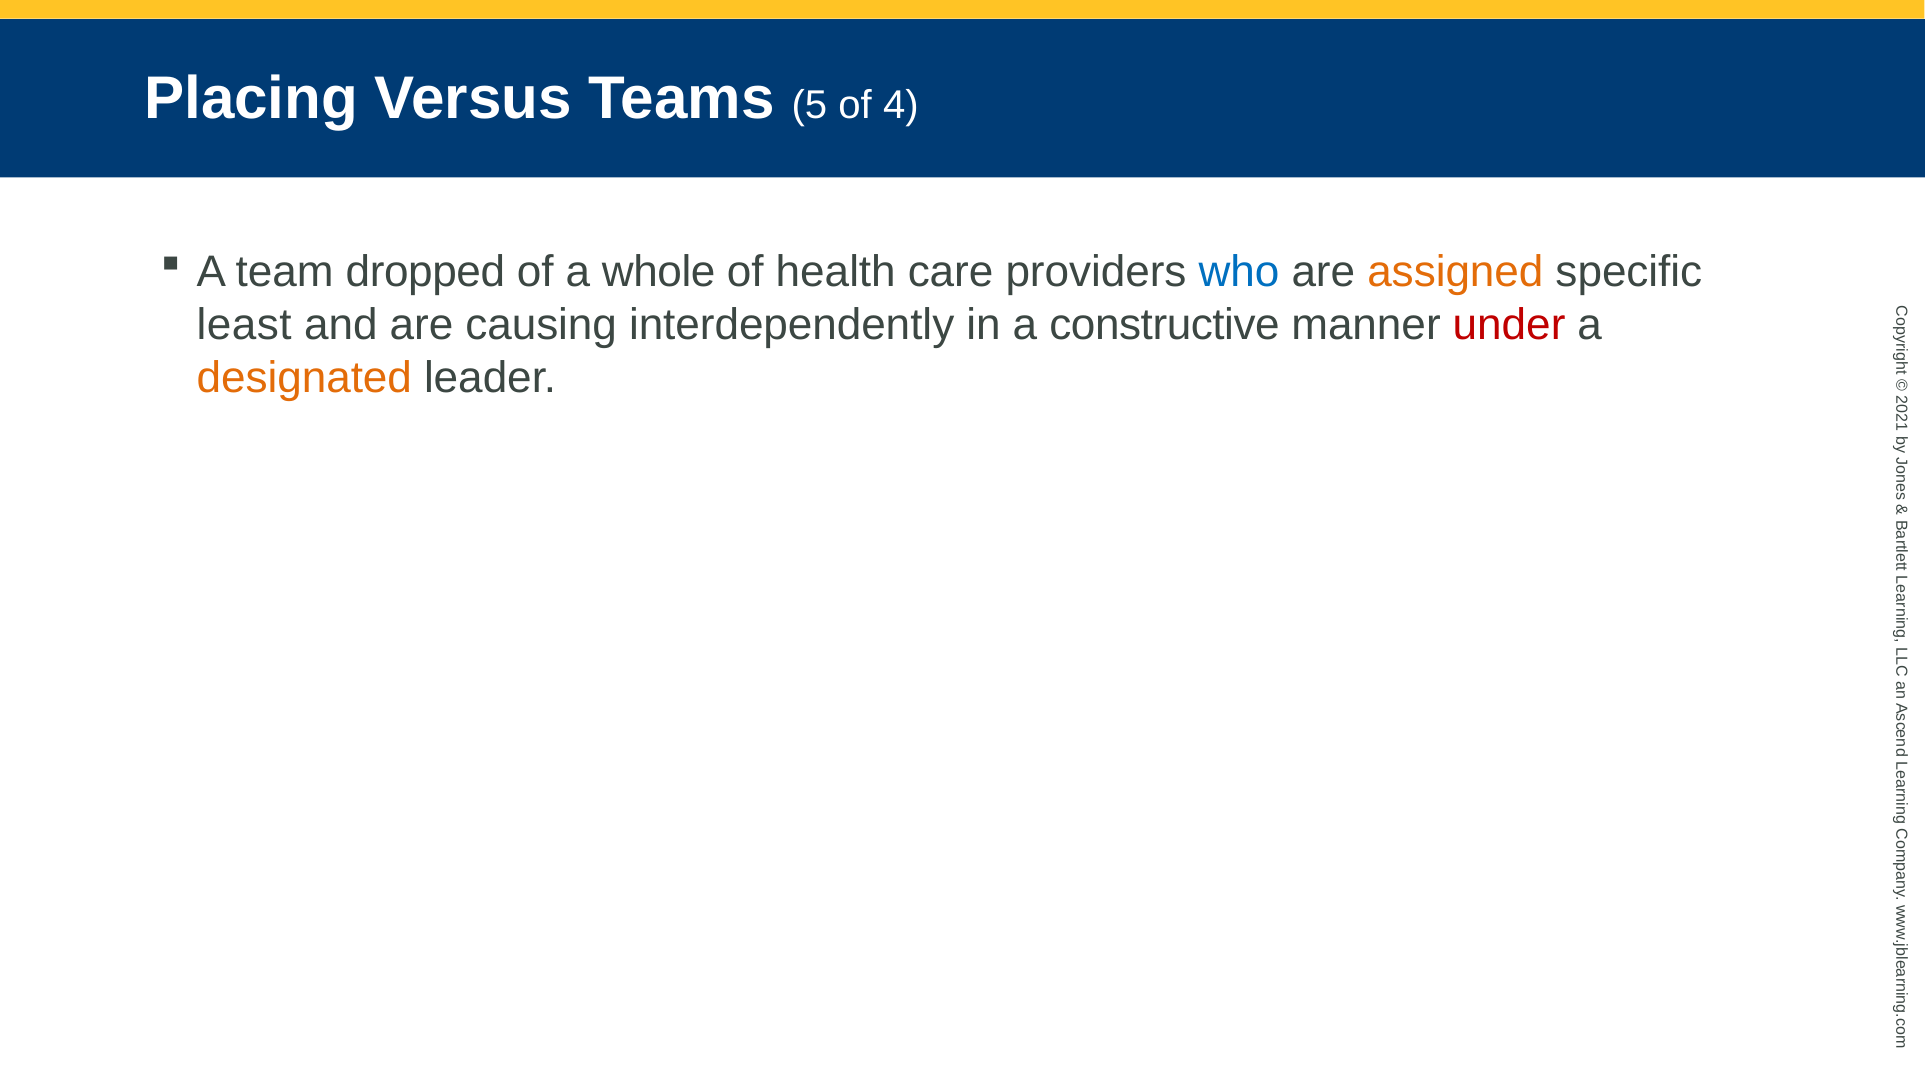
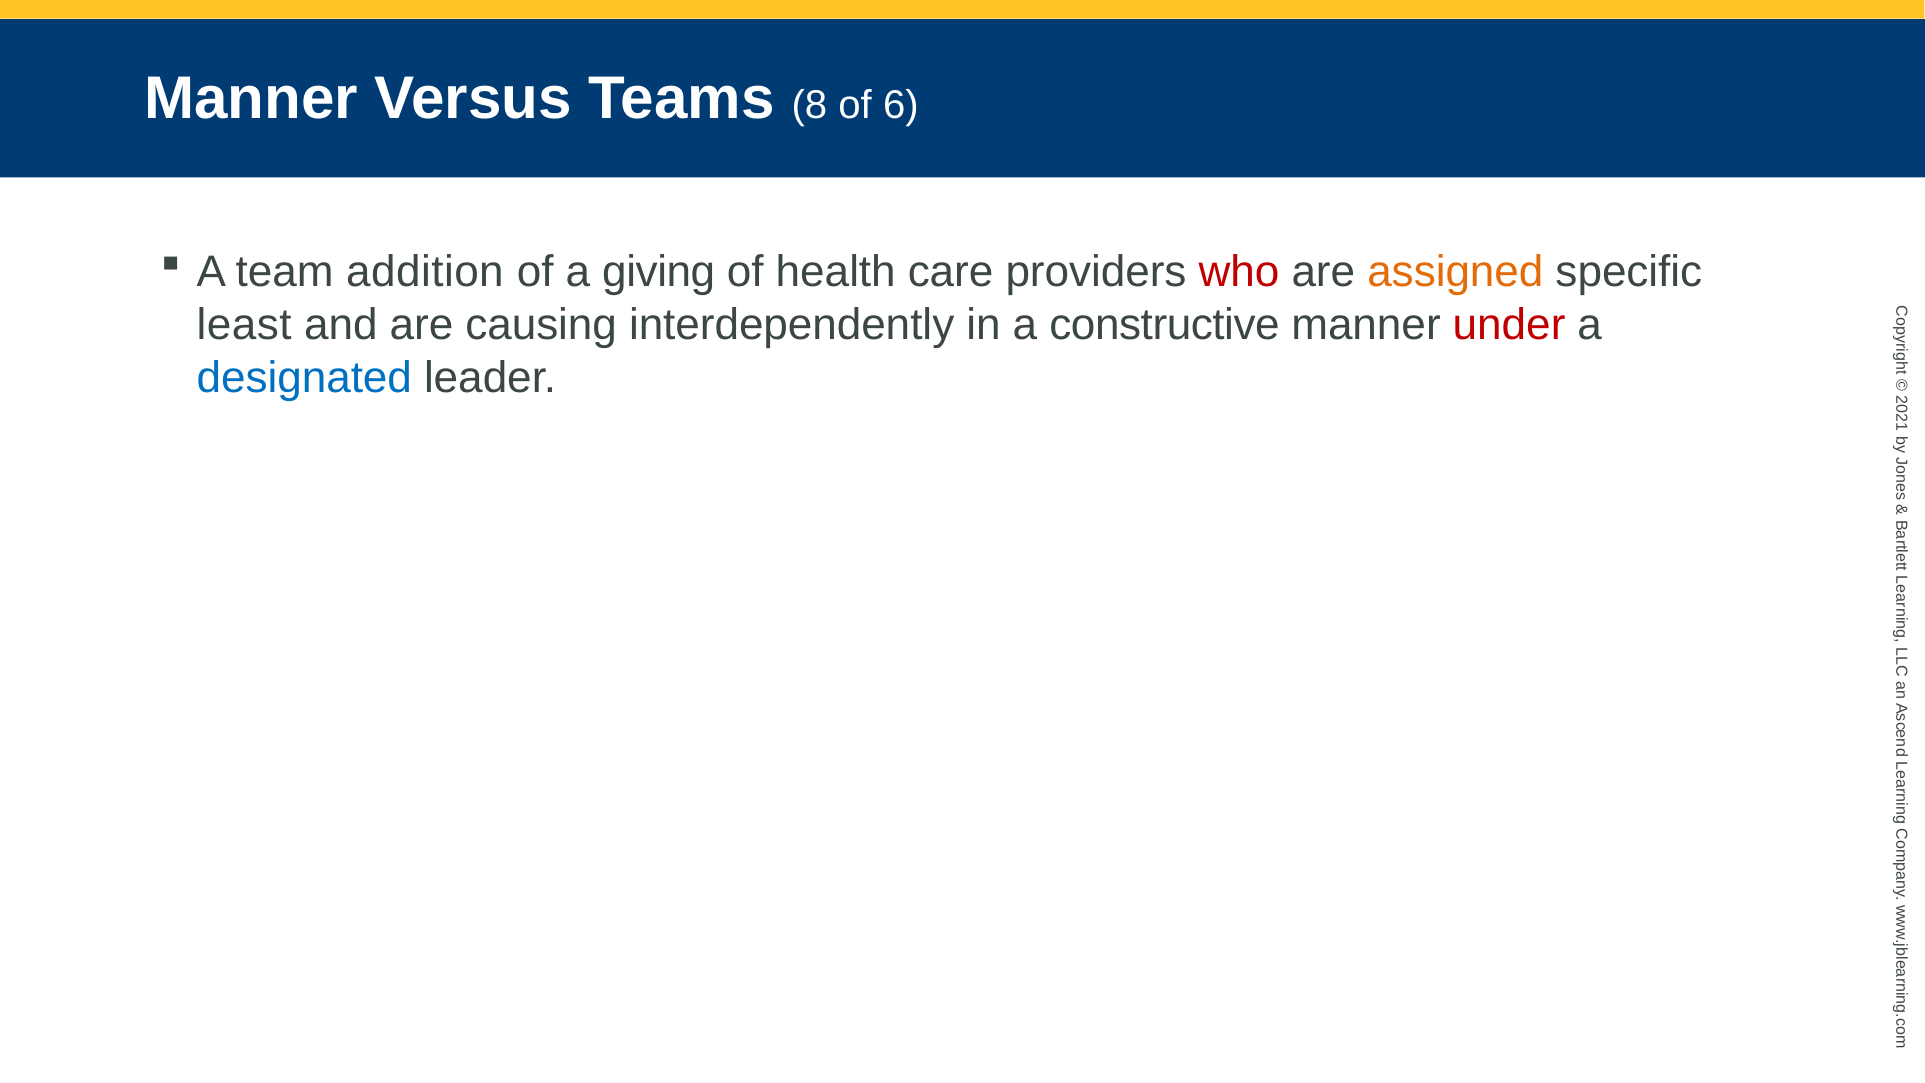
Placing at (251, 99): Placing -> Manner
5: 5 -> 8
4: 4 -> 6
dropped: dropped -> addition
whole: whole -> giving
who colour: blue -> red
designated colour: orange -> blue
